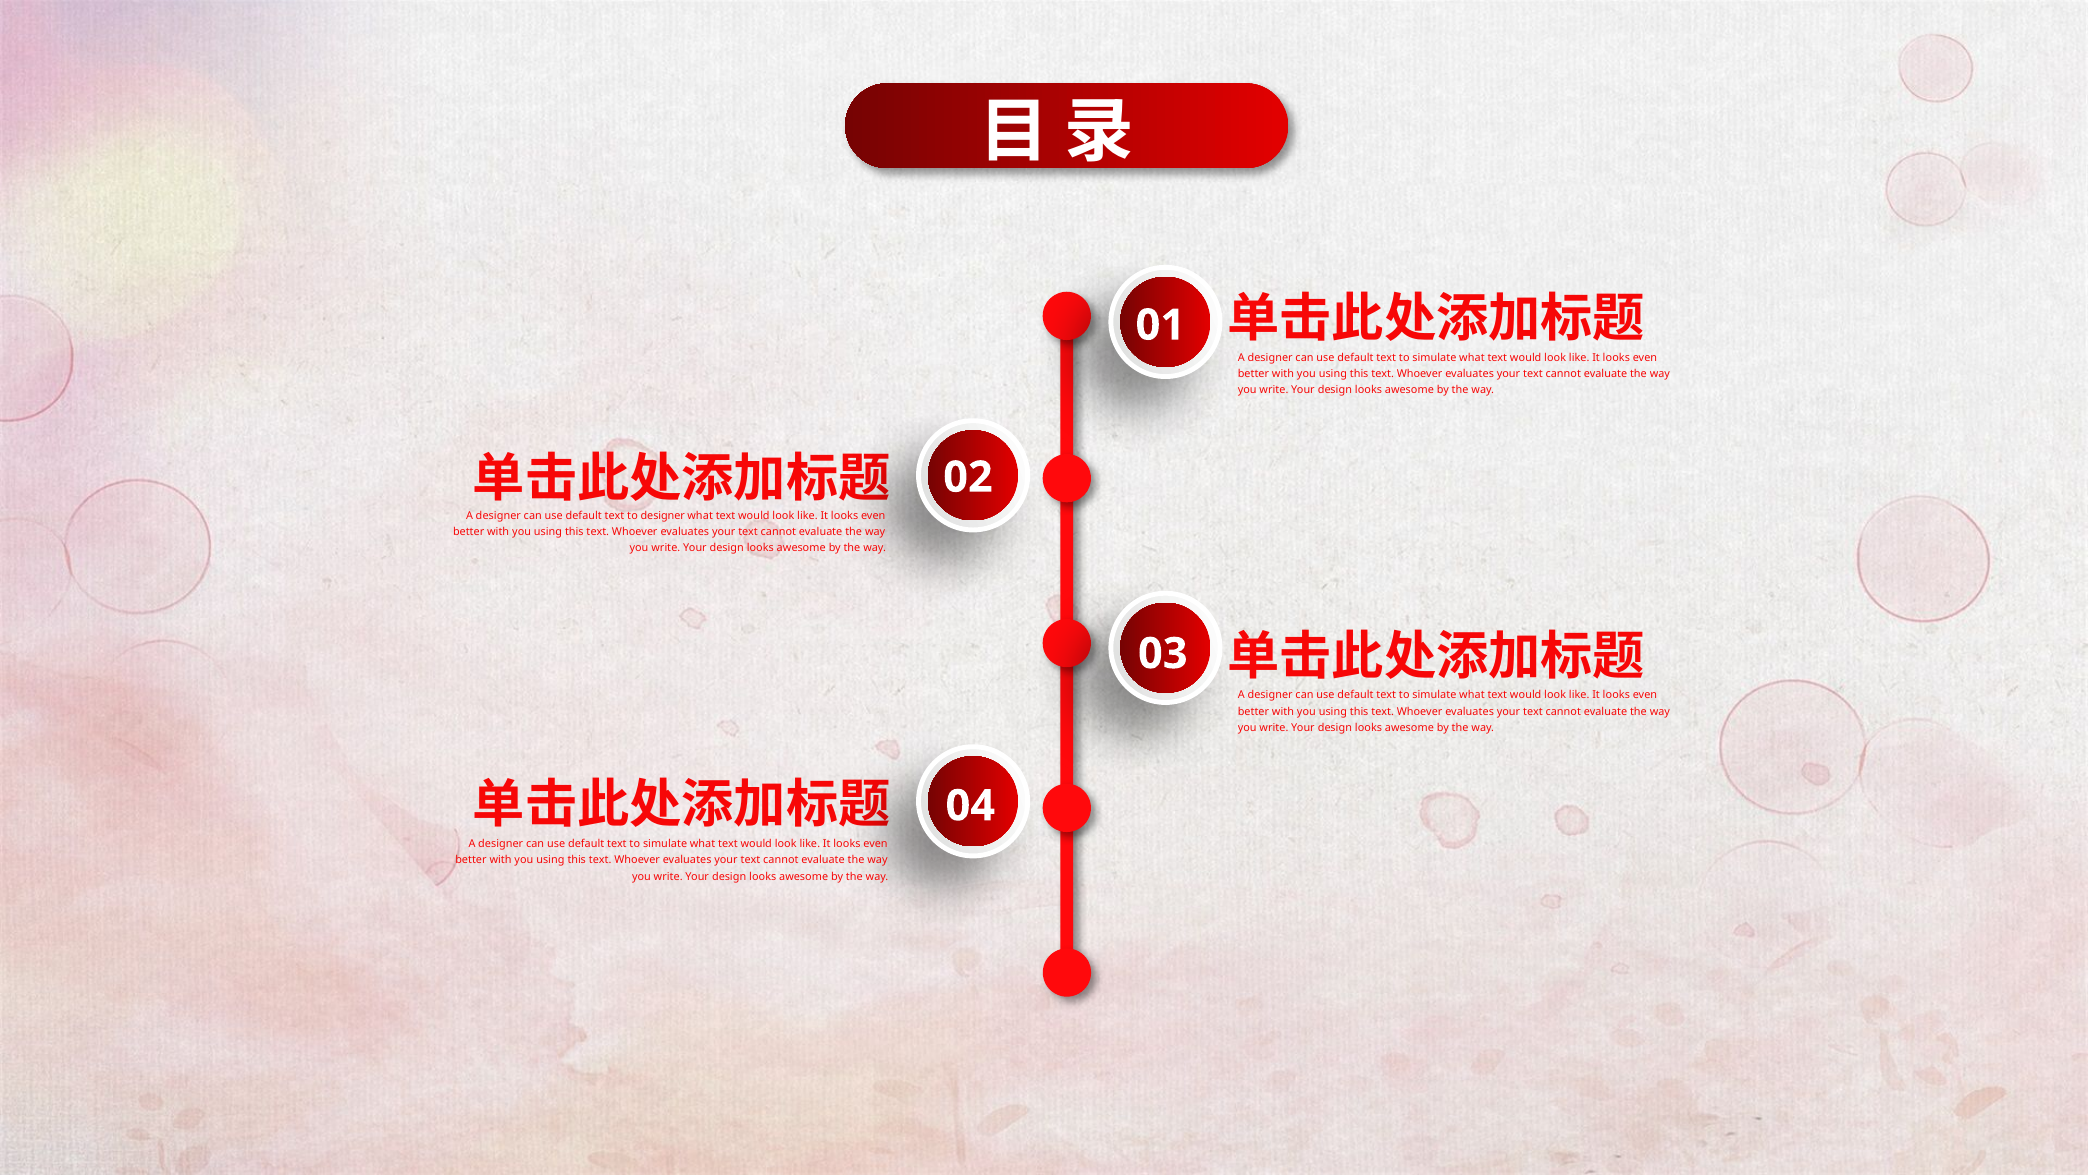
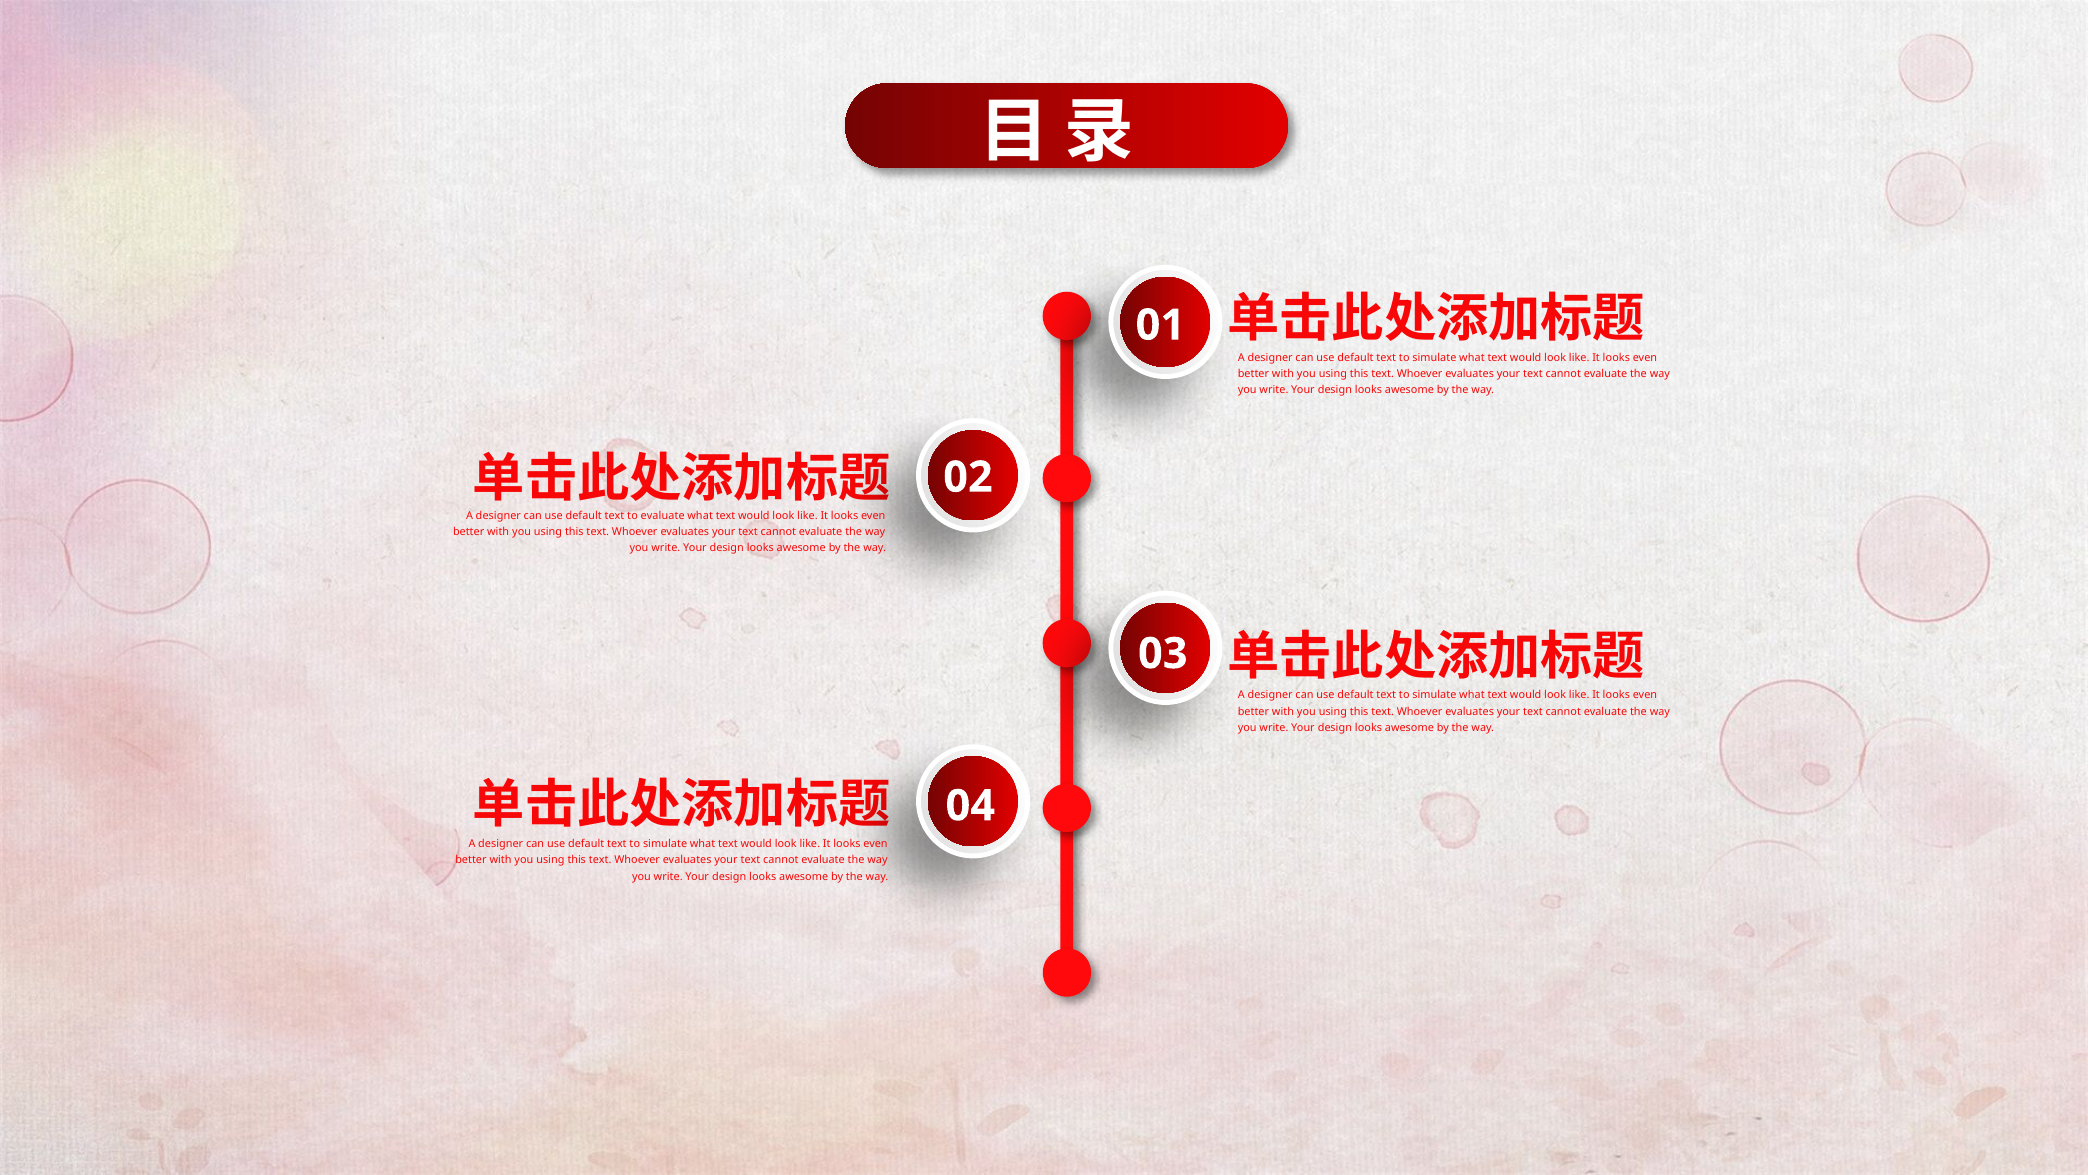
to designer: designer -> evaluate
